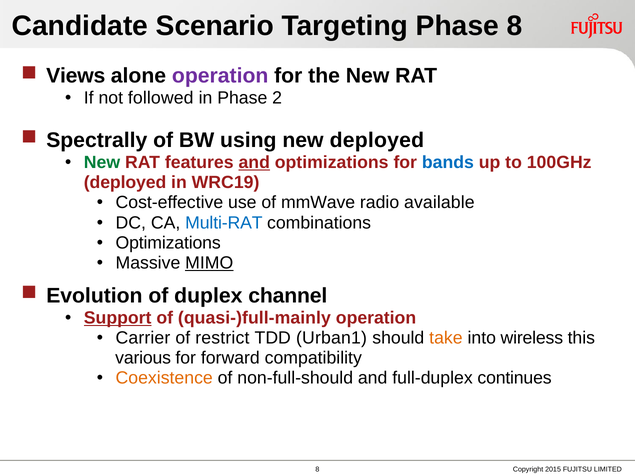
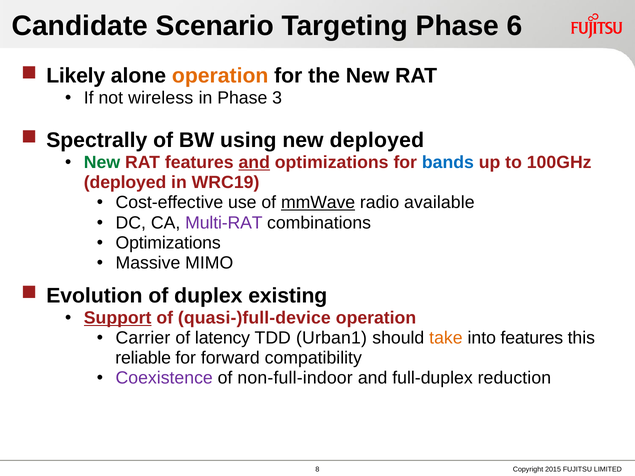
Phase 8: 8 -> 6
Views: Views -> Likely
operation at (220, 76) colour: purple -> orange
followed: followed -> wireless
2: 2 -> 3
mmWave underline: none -> present
Multi-RAT colour: blue -> purple
MIMO underline: present -> none
channel: channel -> existing
quasi-)full-mainly: quasi-)full-mainly -> quasi-)full-device
restrict: restrict -> latency
into wireless: wireless -> features
various: various -> reliable
Coexistence colour: orange -> purple
non-full-should: non-full-should -> non-full-indoor
continues: continues -> reduction
